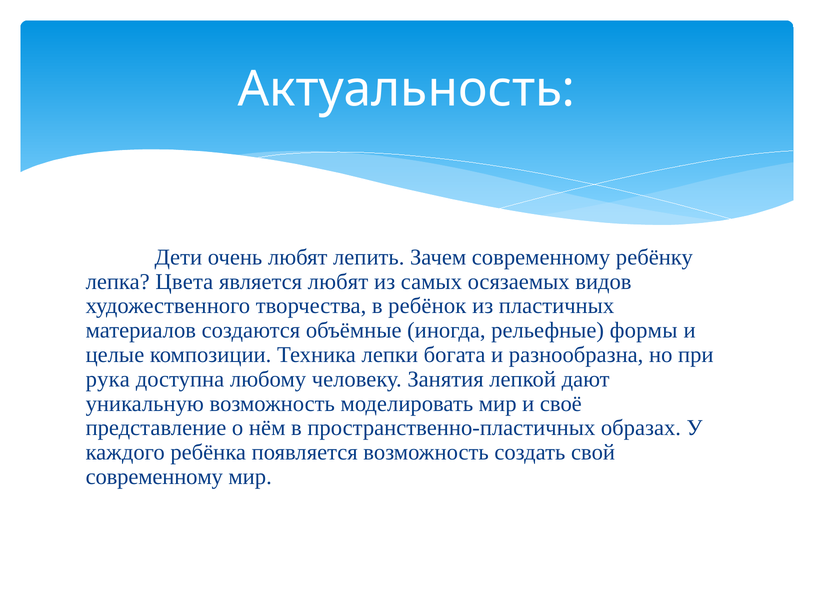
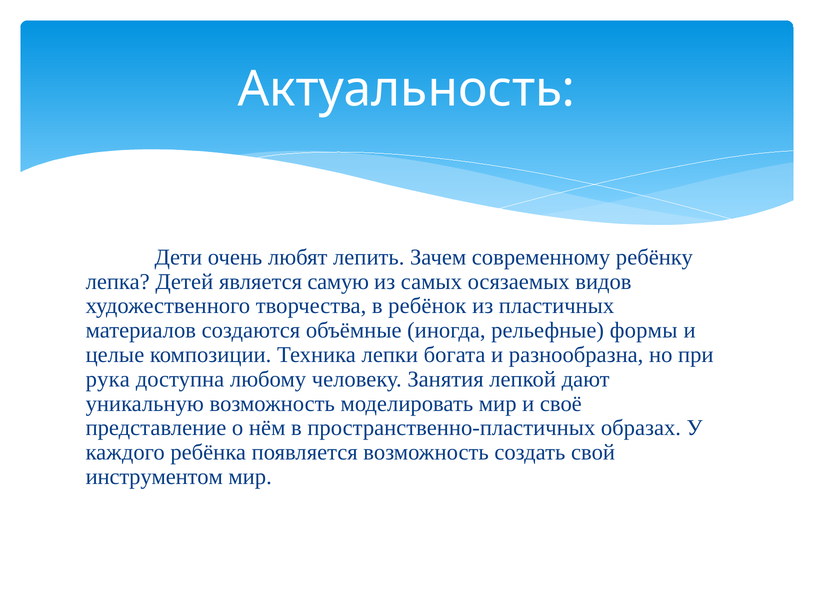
Цвета: Цвета -> Детей
является любят: любят -> самую
современному at (154, 477): современному -> инструментом
